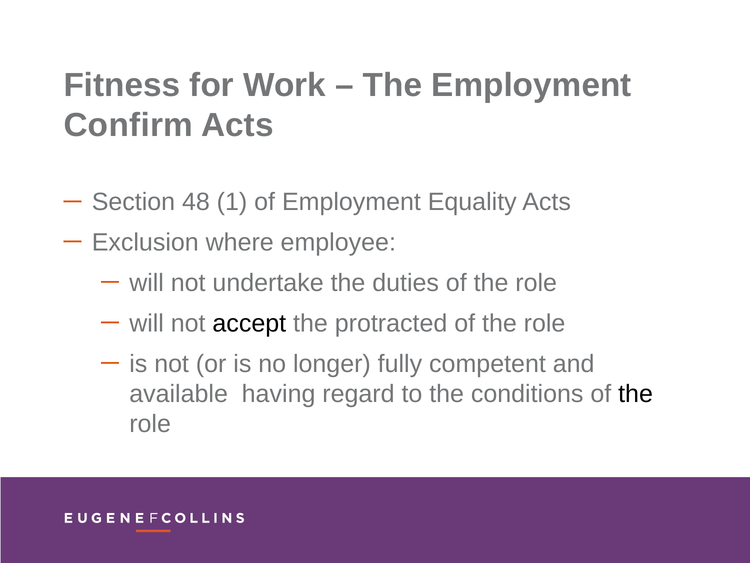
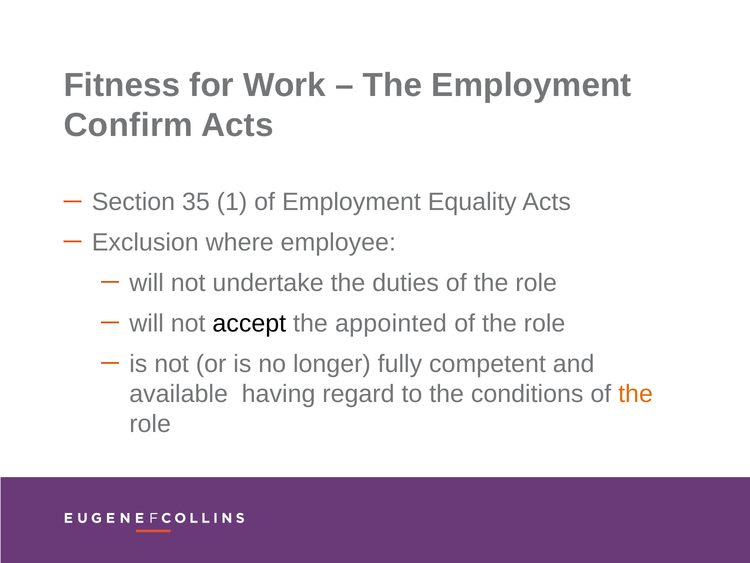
48: 48 -> 35
protracted: protracted -> appointed
the at (636, 394) colour: black -> orange
